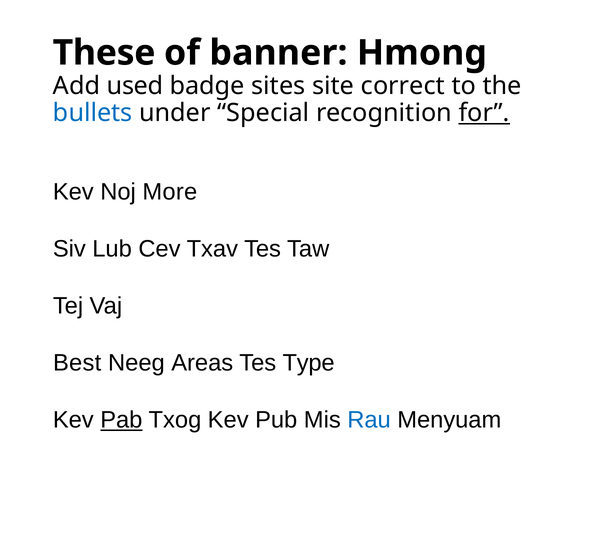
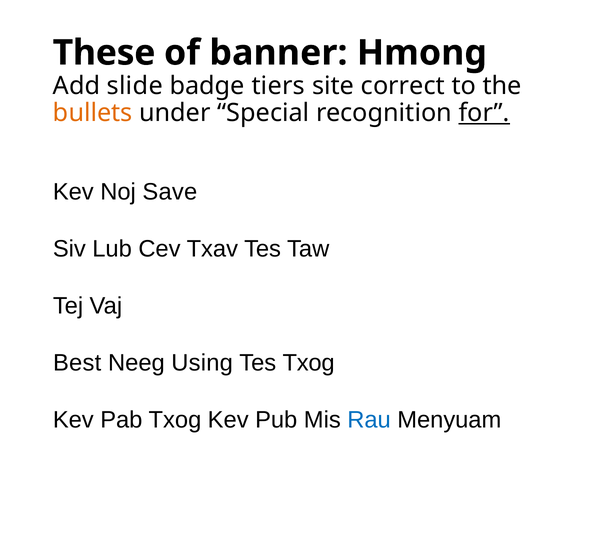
used: used -> slide
sites: sites -> tiers
bullets colour: blue -> orange
More: More -> Save
Areas: Areas -> Using
Tes Type: Type -> Txog
Pab underline: present -> none
